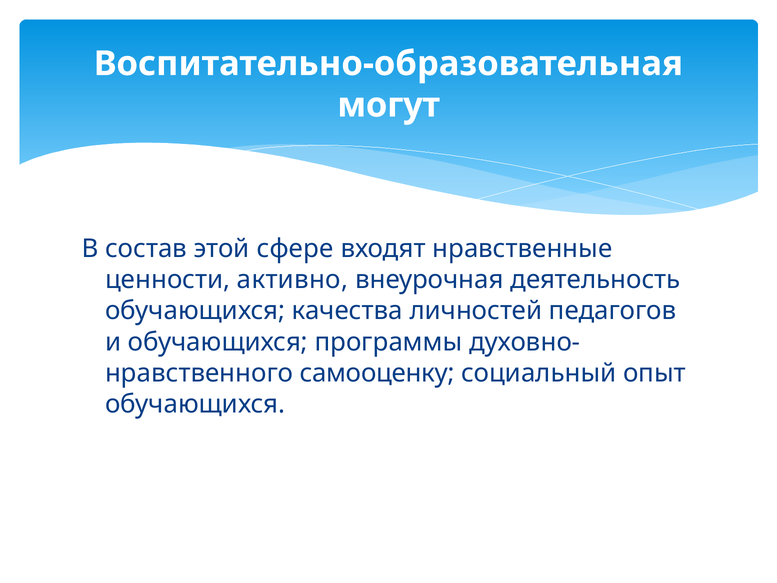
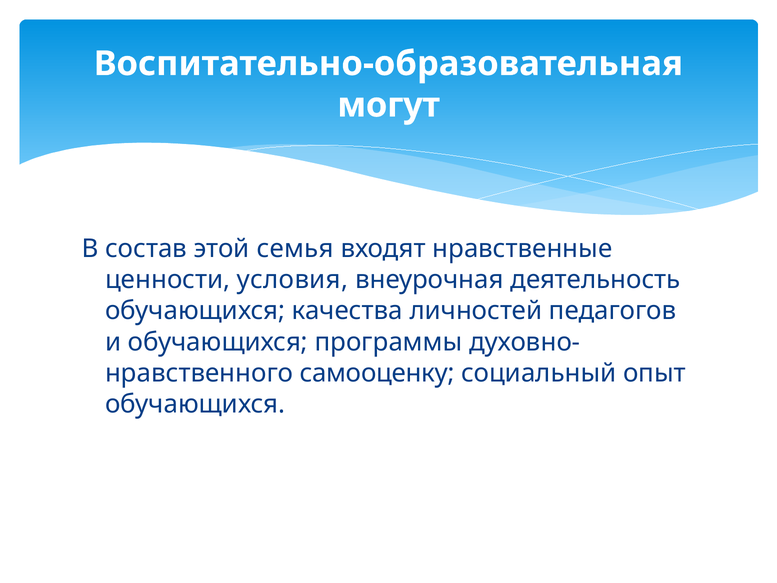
сфере: сфере -> семья
активно: активно -> условия
